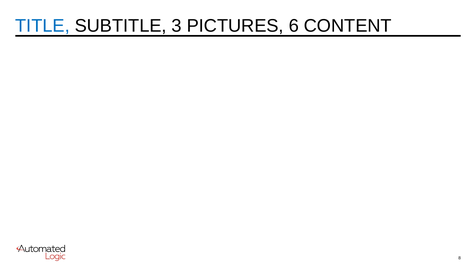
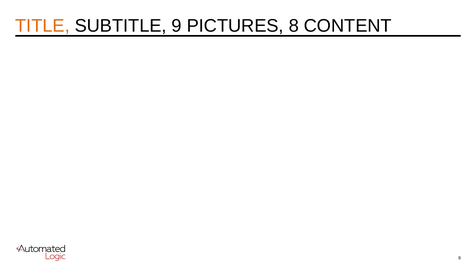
TITLE colour: blue -> orange
3: 3 -> 9
PICTURES 6: 6 -> 8
